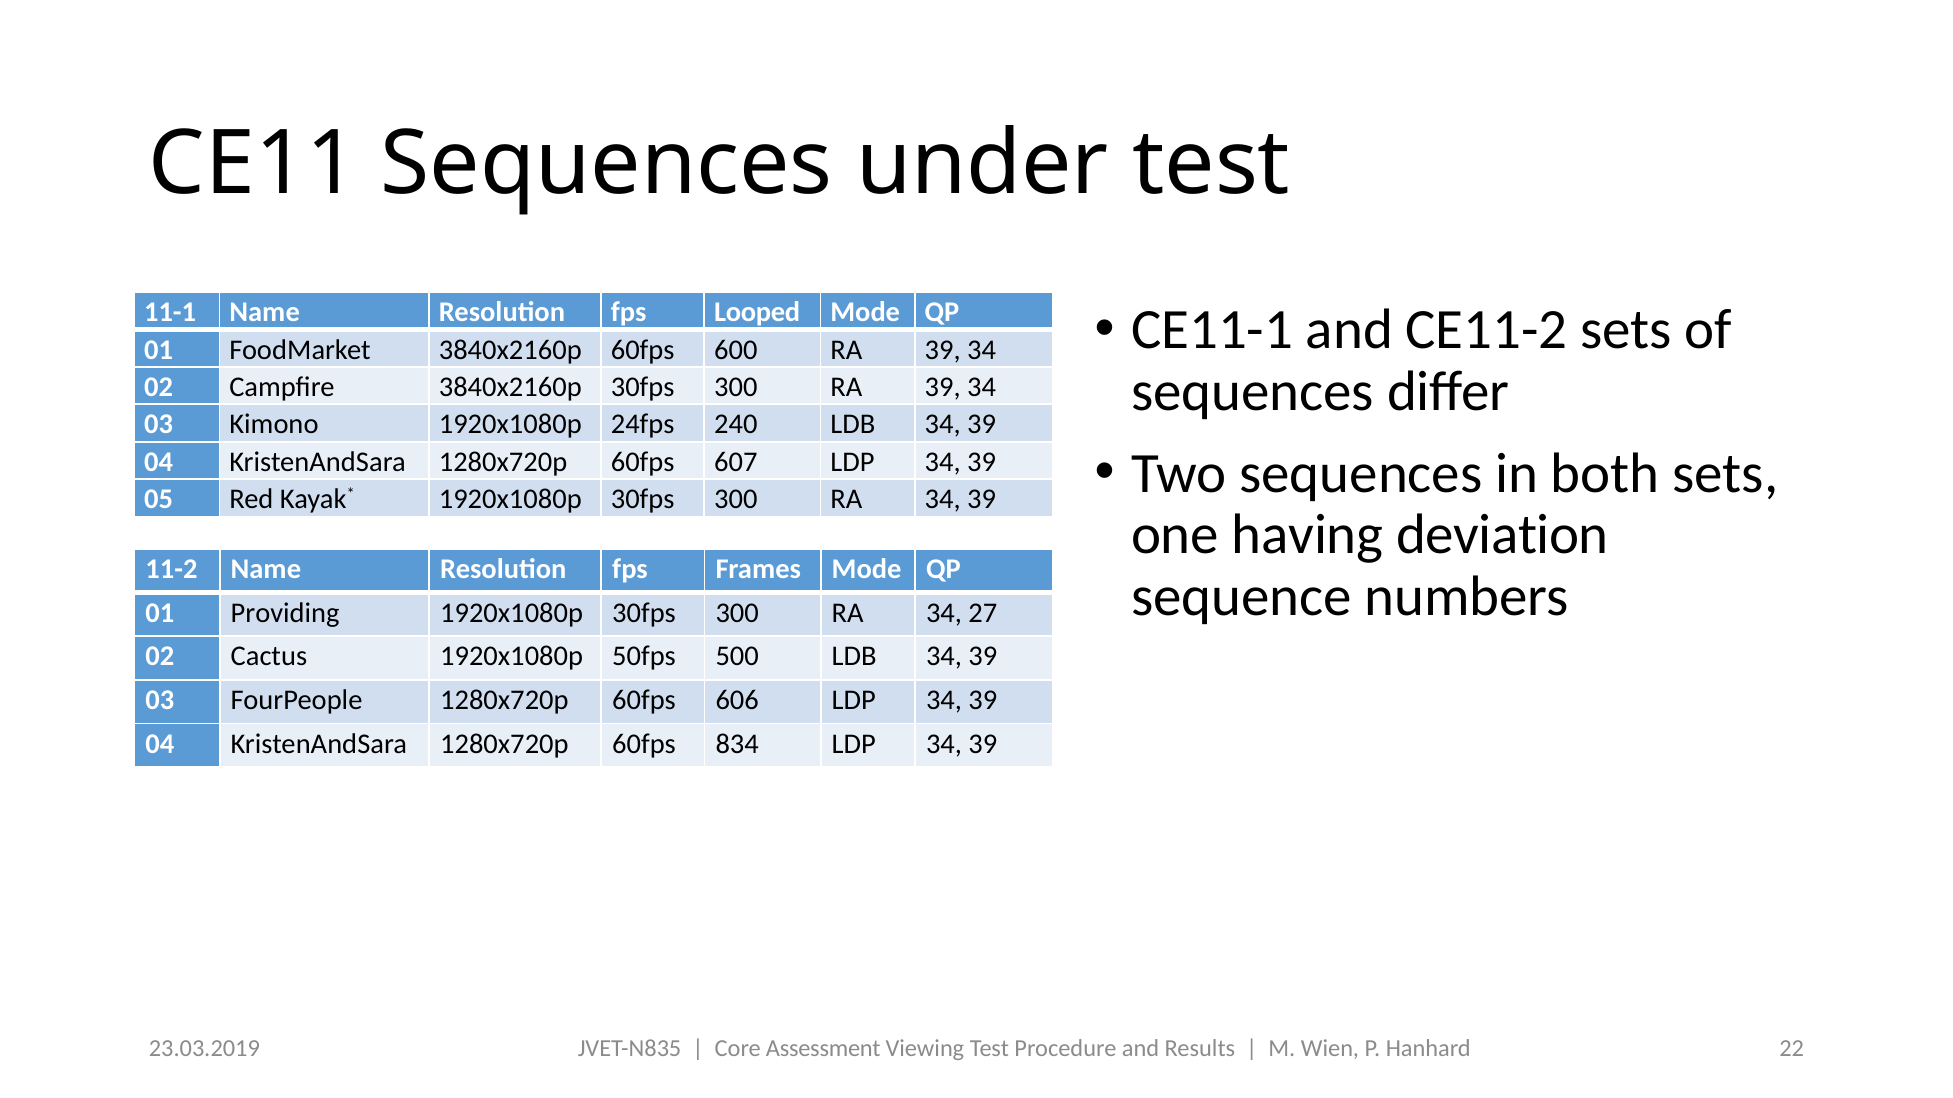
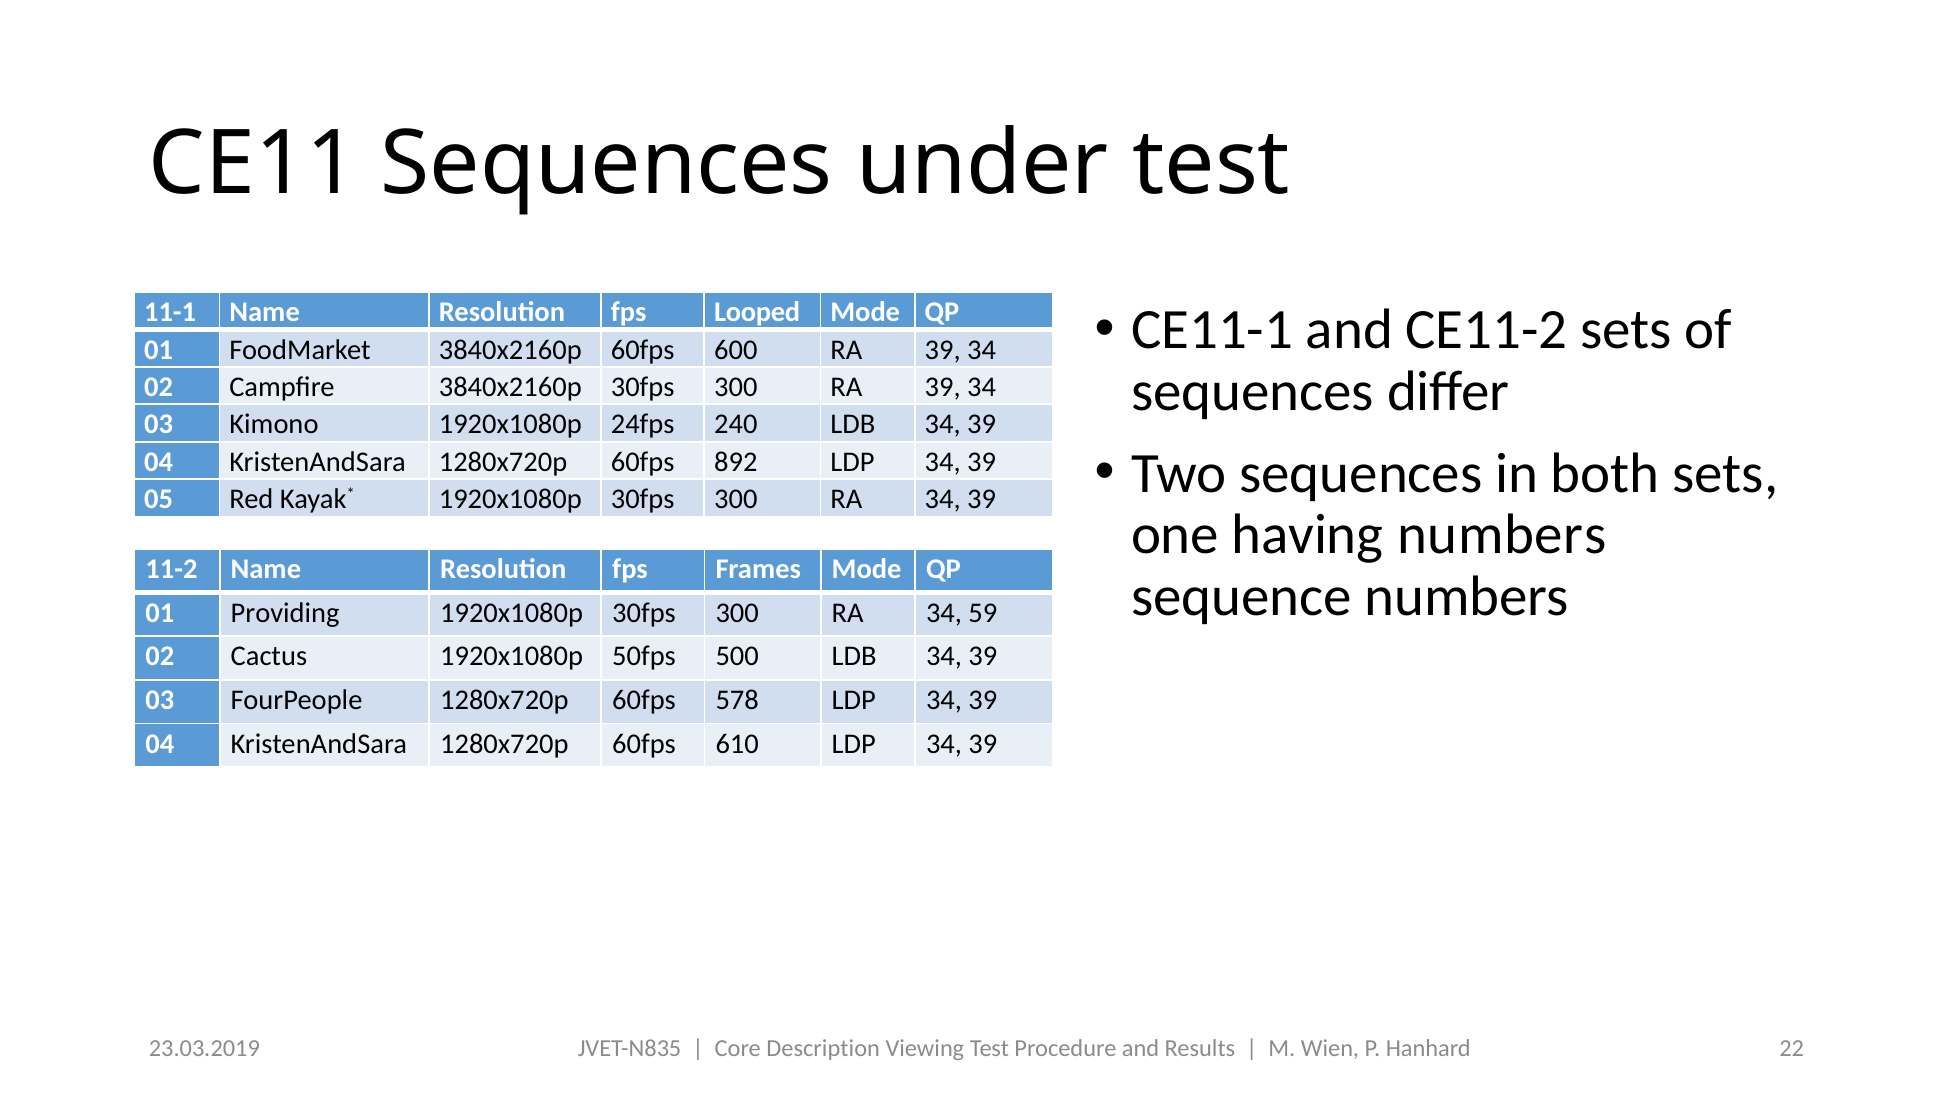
607: 607 -> 892
having deviation: deviation -> numbers
27: 27 -> 59
606: 606 -> 578
834: 834 -> 610
Assessment: Assessment -> Description
